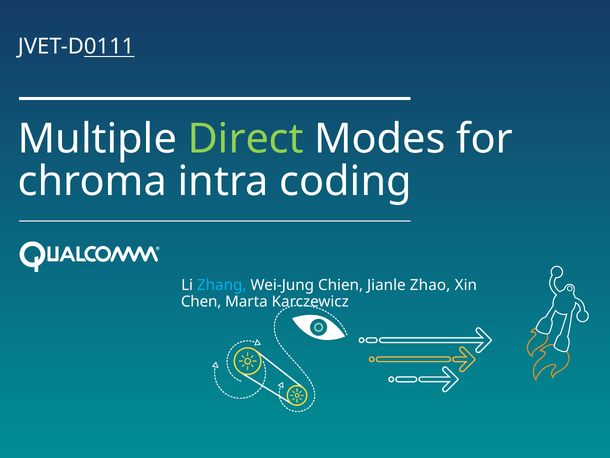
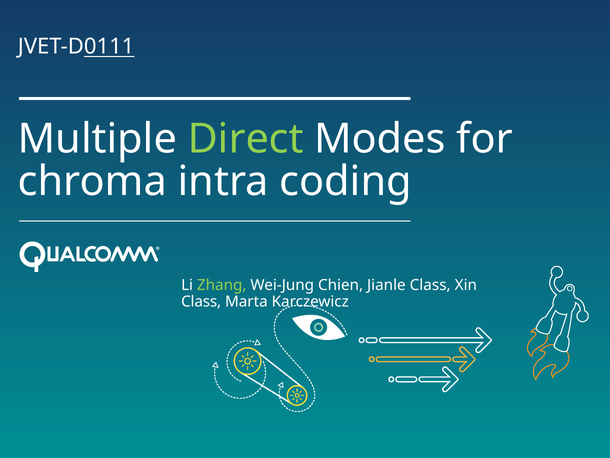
Zhang colour: light blue -> light green
Jianle Zhao: Zhao -> Class
Chen at (201, 301): Chen -> Class
